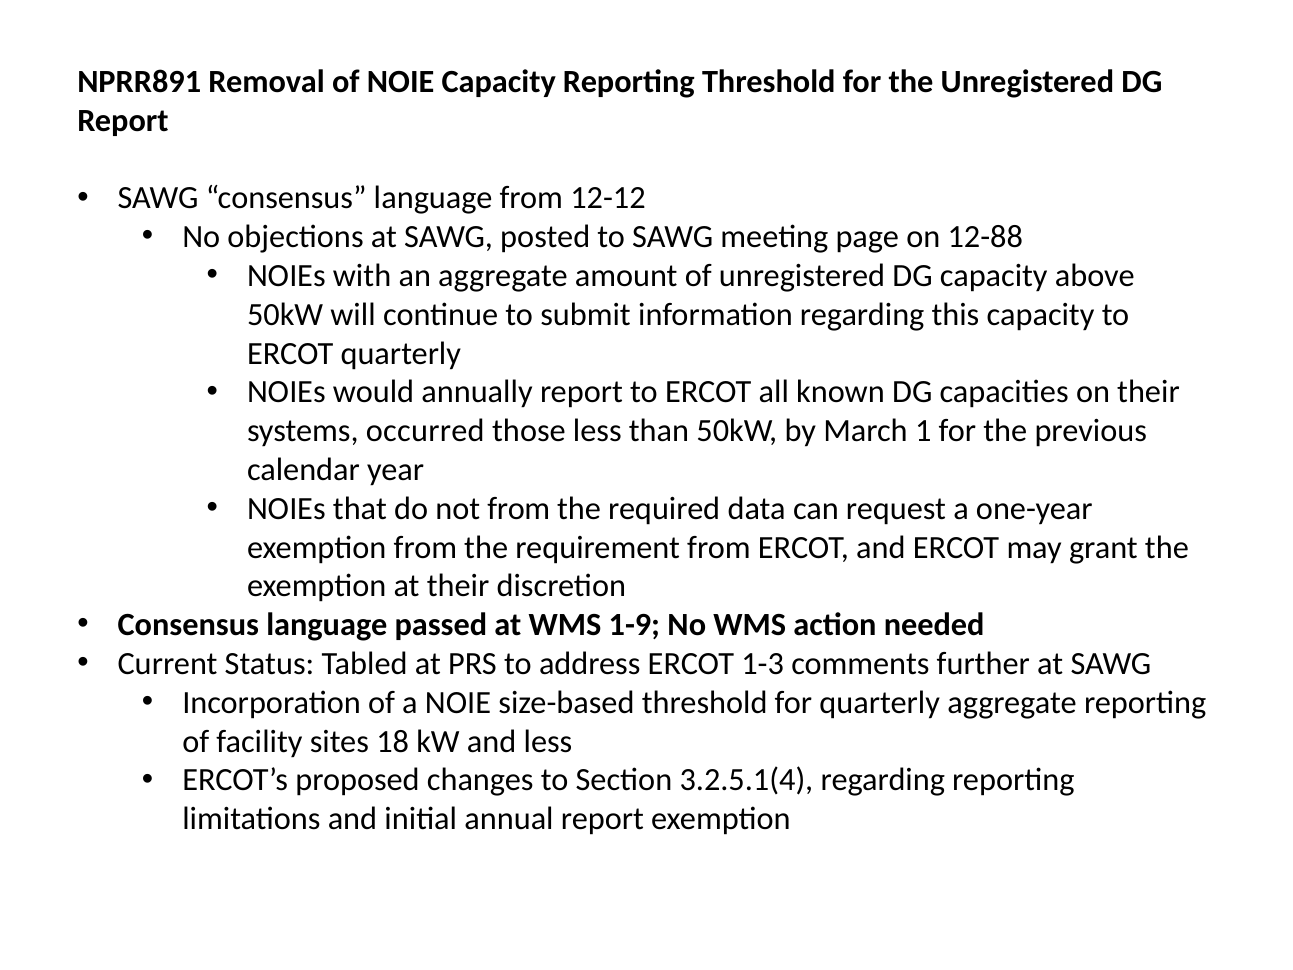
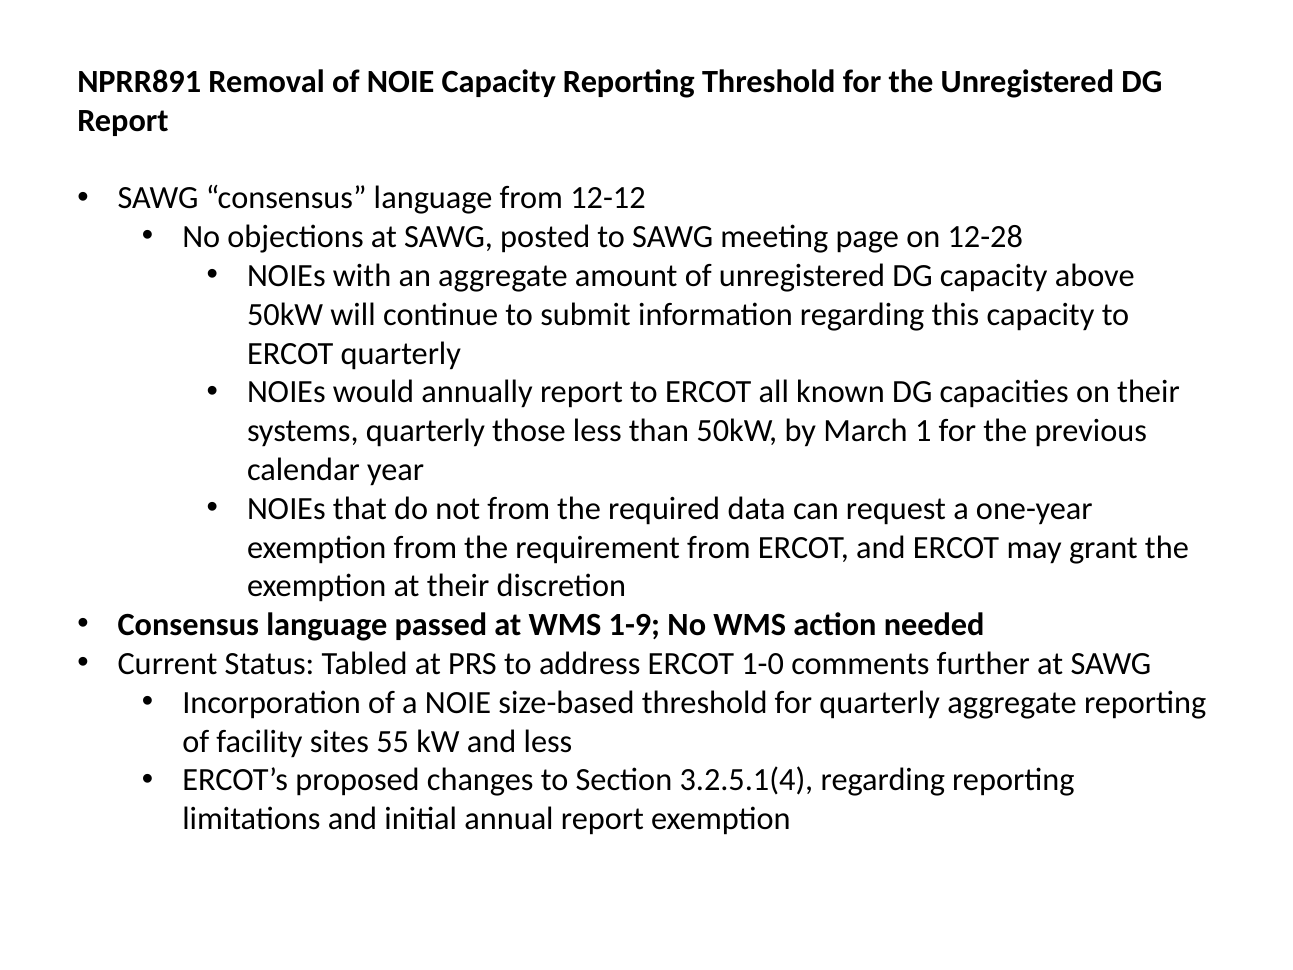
12-88: 12-88 -> 12-28
systems occurred: occurred -> quarterly
1-3: 1-3 -> 1-0
18: 18 -> 55
